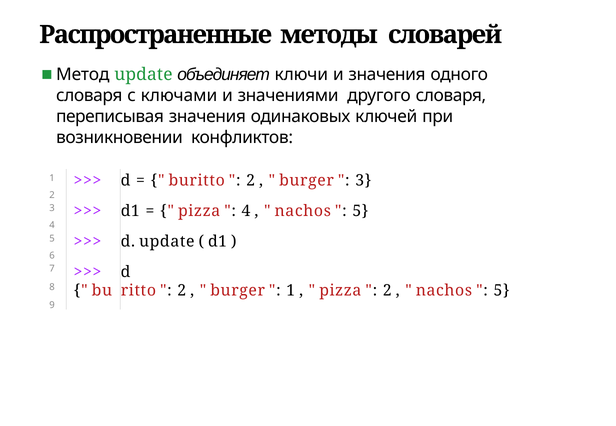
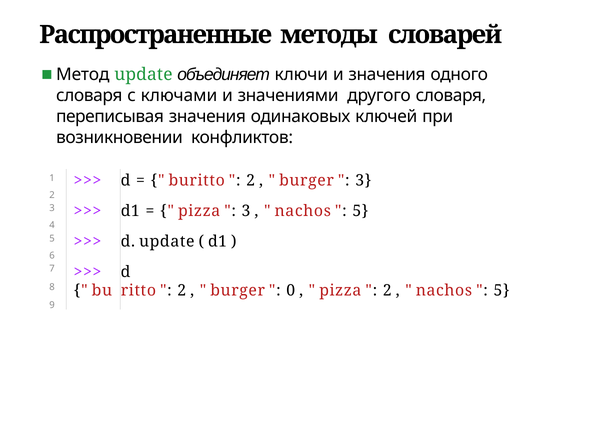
4 at (246, 211): 4 -> 3
1 at (291, 291): 1 -> 0
